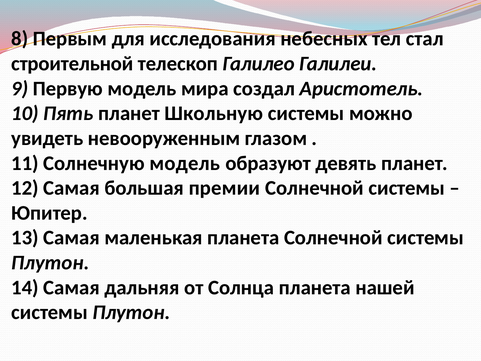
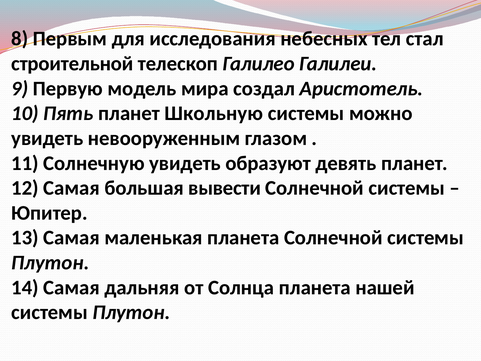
Солнечную модель: модель -> увидеть
премии: премии -> вывести
